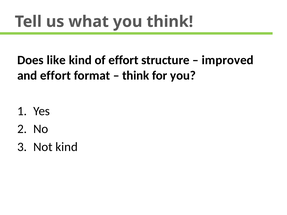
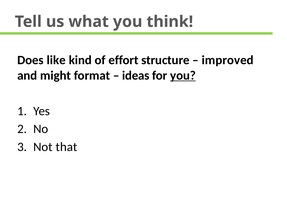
and effort: effort -> might
think at (136, 76): think -> ideas
you at (183, 76) underline: none -> present
Not kind: kind -> that
